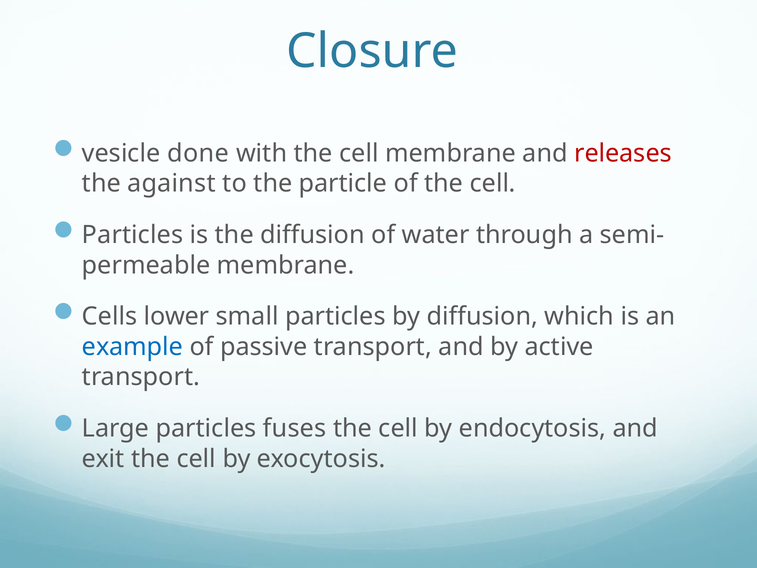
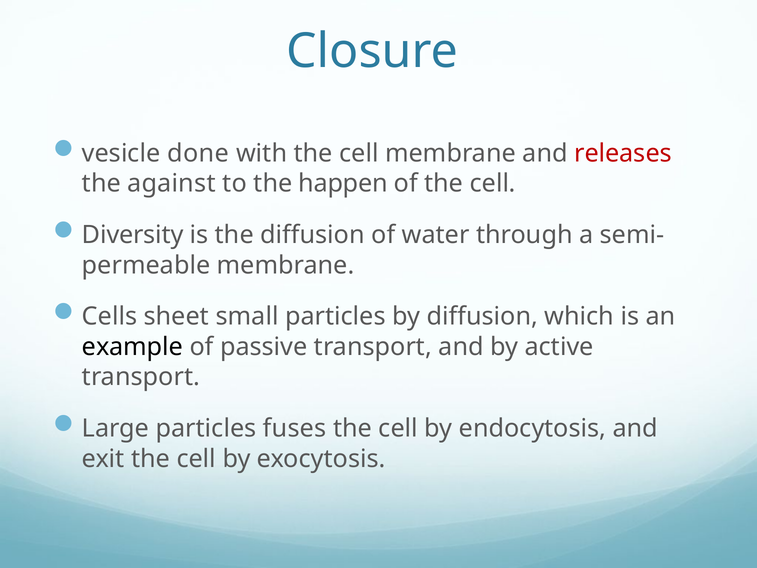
particle: particle -> happen
Particles at (133, 235): Particles -> Diversity
lower: lower -> sheet
example colour: blue -> black
